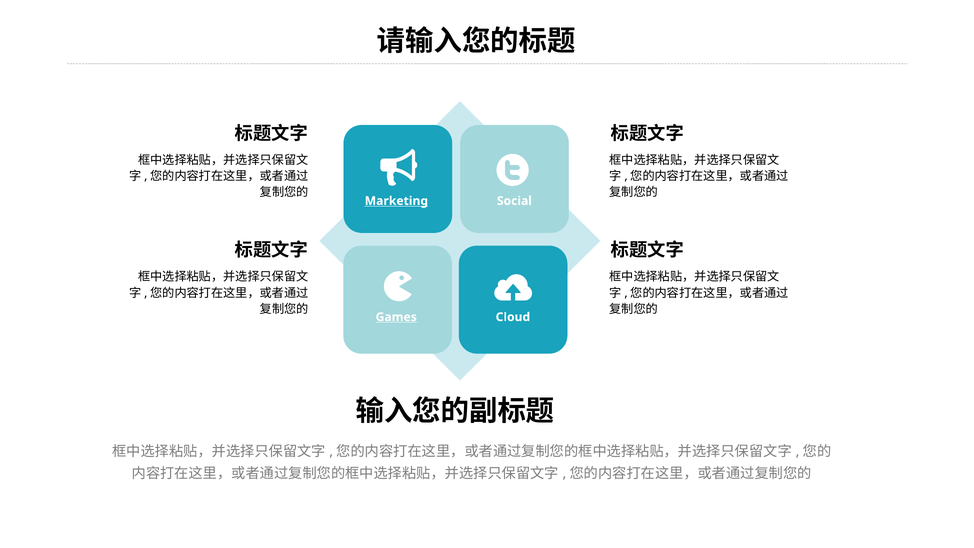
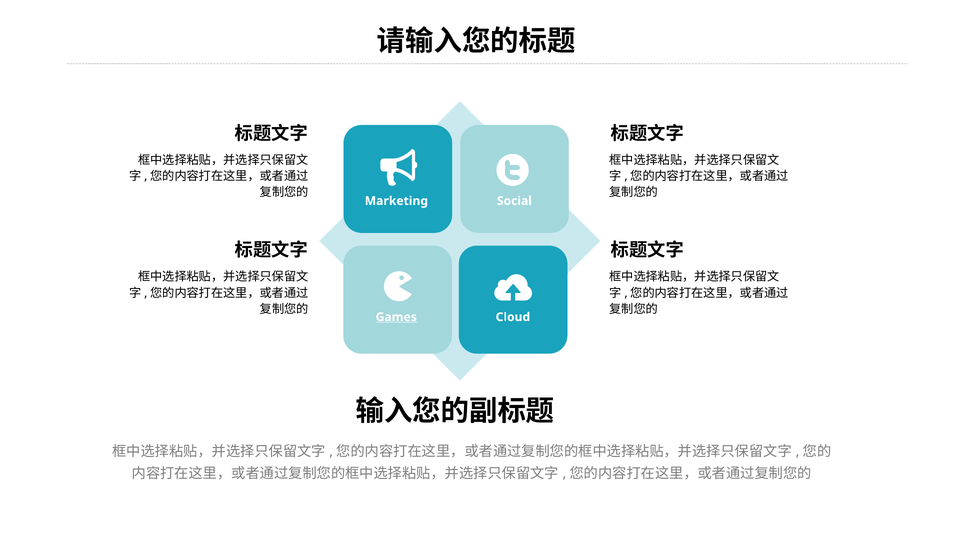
Marketing underline: present -> none
